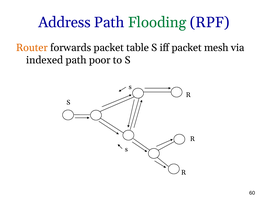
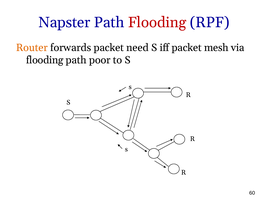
Address: Address -> Napster
Flooding at (157, 22) colour: green -> red
table: table -> need
indexed at (45, 60): indexed -> flooding
